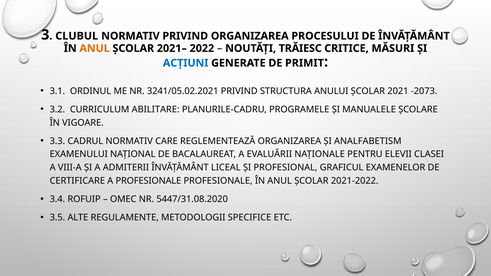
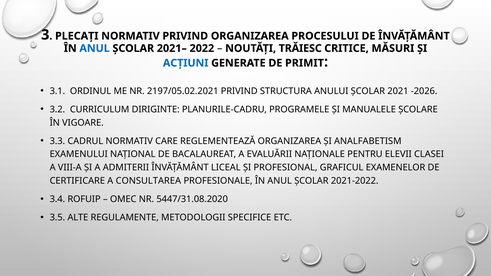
CLUBUL: CLUBUL -> PLECAȚI
ANUL at (95, 48) colour: orange -> blue
3241/05.02.2021: 3241/05.02.2021 -> 2197/05.02.2021
-2073: -2073 -> -2026
ABILITARE: ABILITARE -> DIRIGINTE
A PROFESIONALE: PROFESIONALE -> CONSULTAREA
